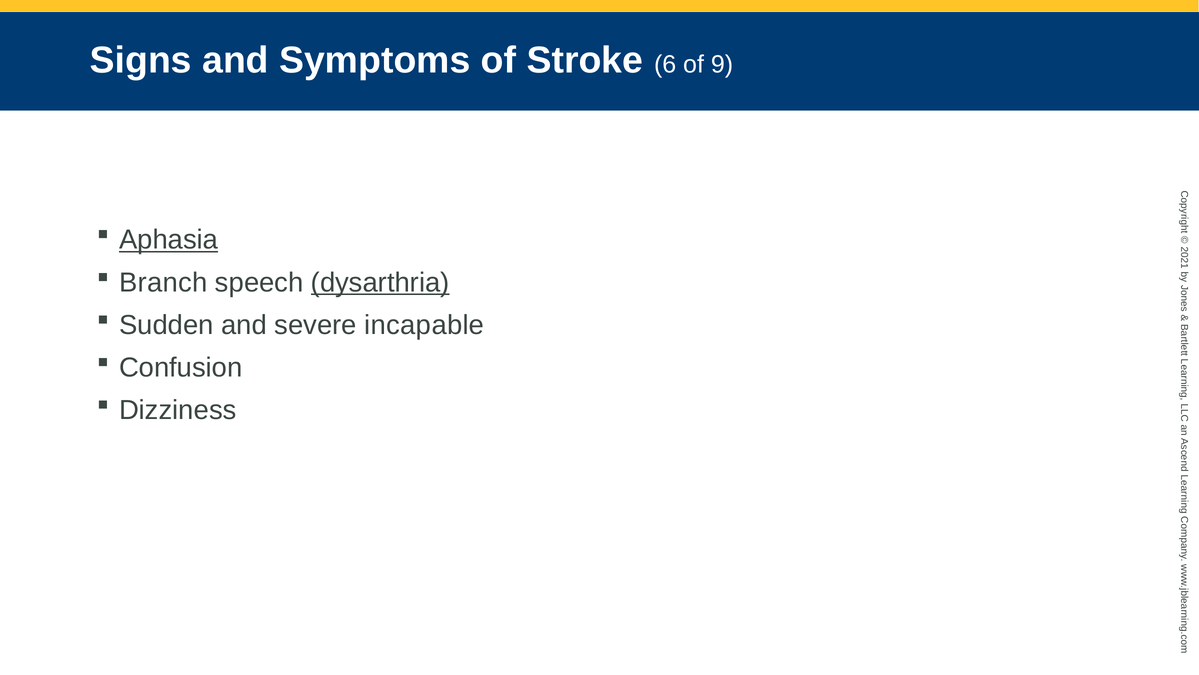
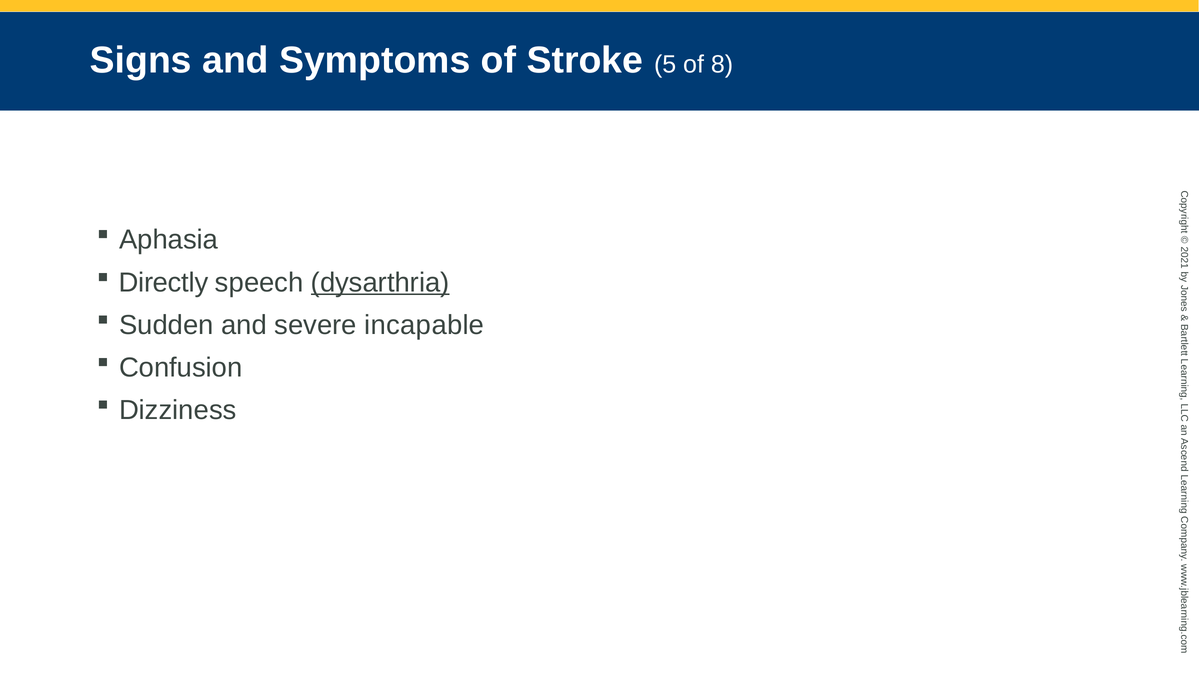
6: 6 -> 5
9: 9 -> 8
Aphasia underline: present -> none
Branch: Branch -> Directly
